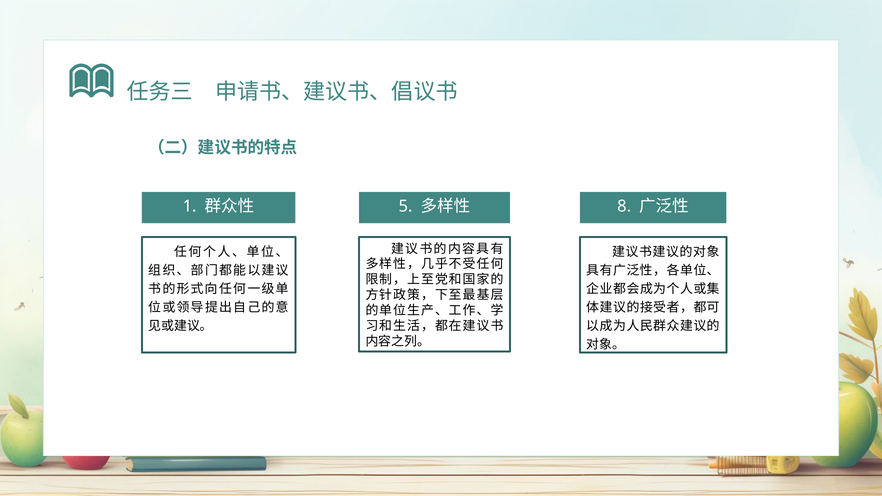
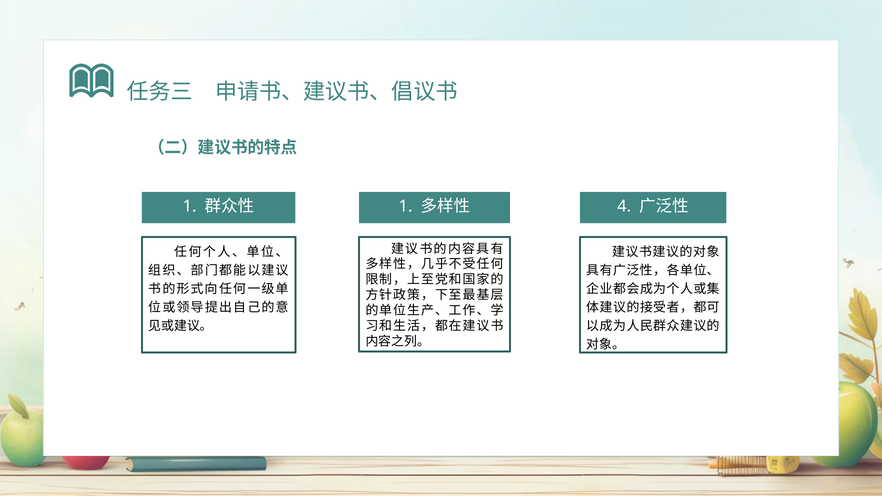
5 at (406, 206): 5 -> 1
8: 8 -> 4
